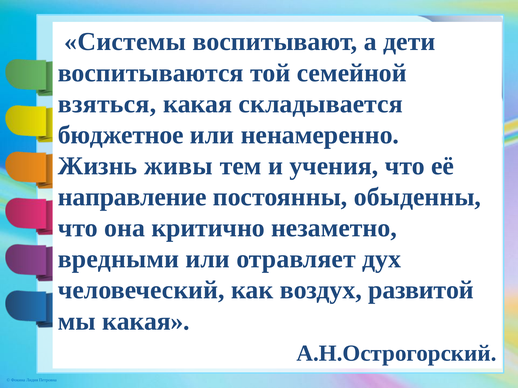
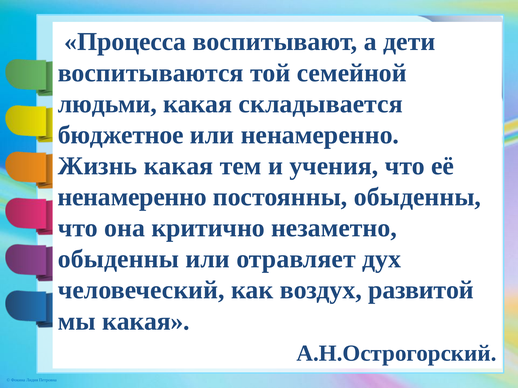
Системы: Системы -> Процесса
взяться: взяться -> людьми
Жизнь живы: живы -> какая
направление at (132, 197): направление -> ненамеренно
вредными at (118, 259): вредными -> обыденны
